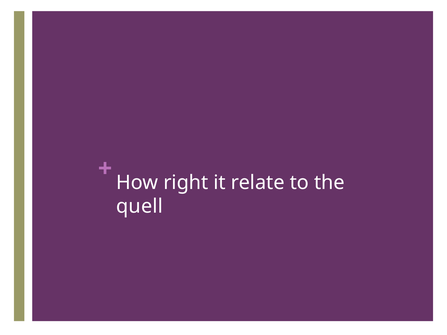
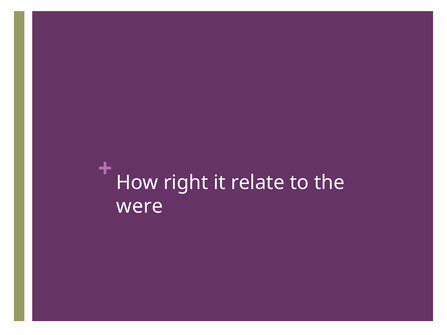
quell: quell -> were
